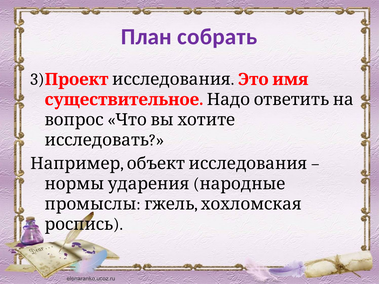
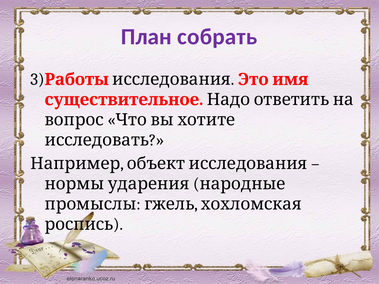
Проект: Проект -> Работы
